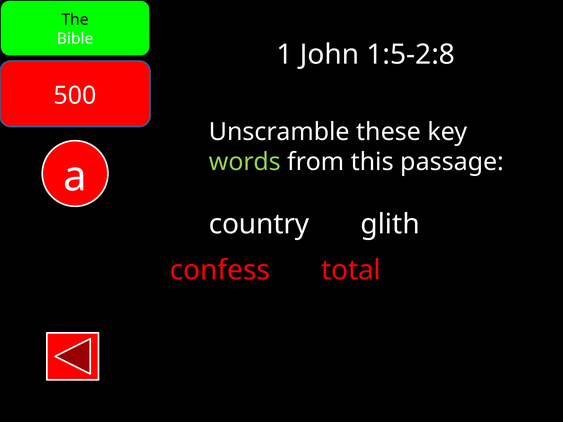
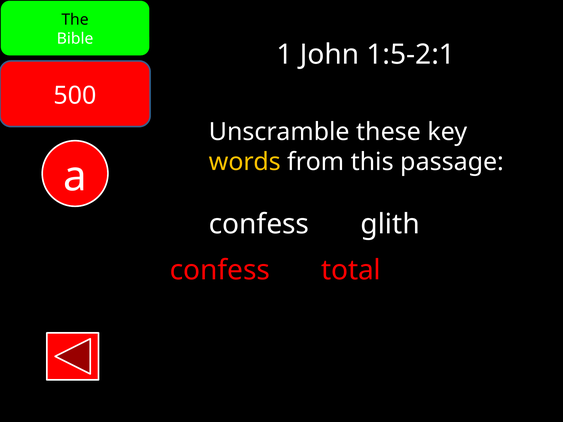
1:5-2:8: 1:5-2:8 -> 1:5-2:1
words colour: light green -> yellow
country at (259, 224): country -> confess
